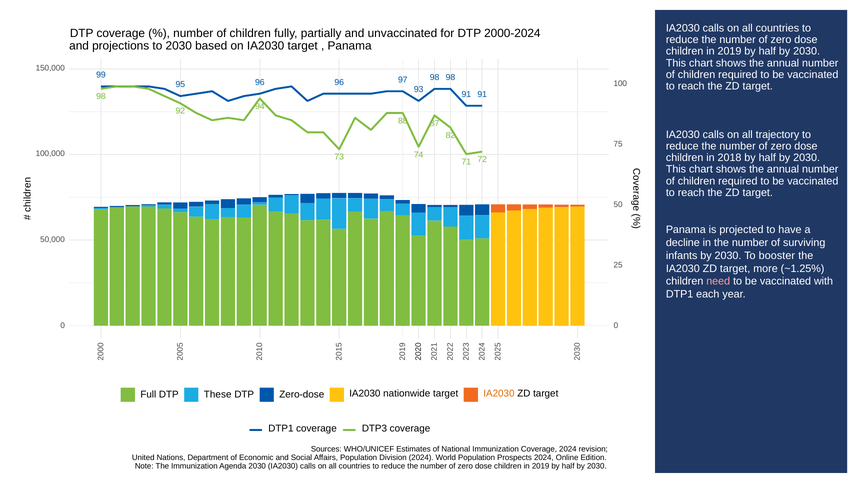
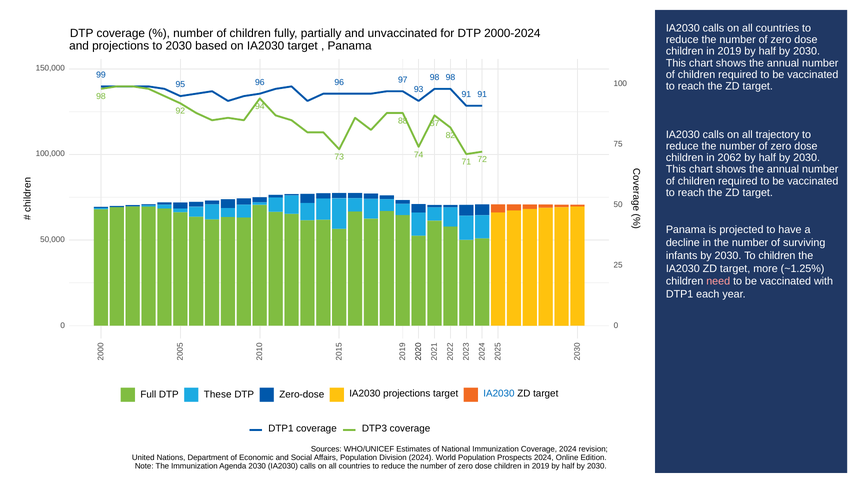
2018: 2018 -> 2062
To booster: booster -> children
IA2030 nationwide: nationwide -> projections
IA2030 at (499, 393) colour: orange -> blue
